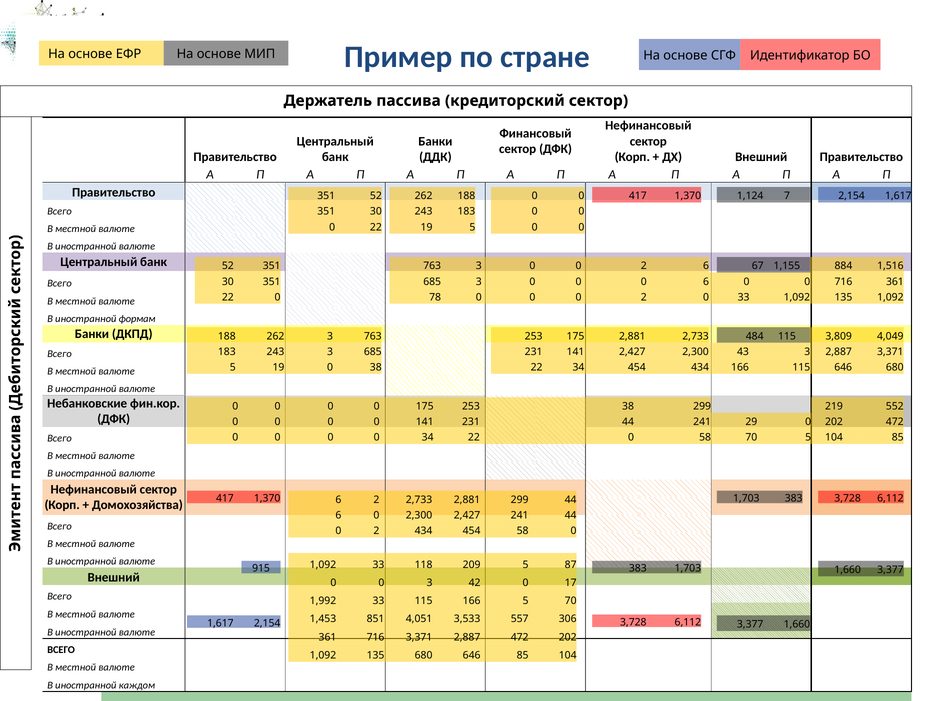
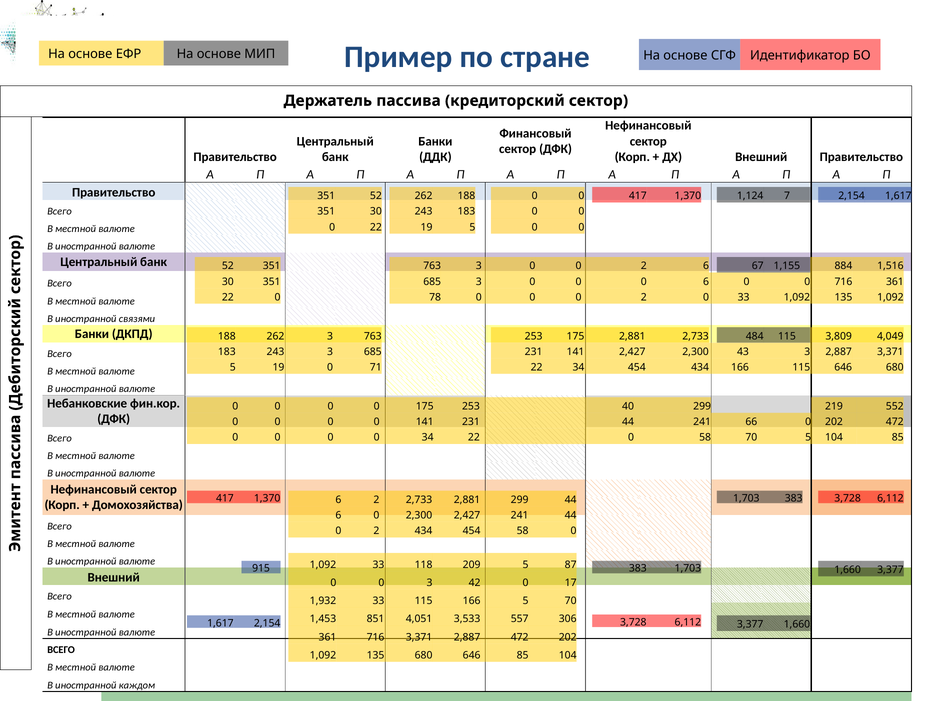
формам: формам -> связями
0 38: 38 -> 71
253 38: 38 -> 40
29: 29 -> 66
1,992: 1,992 -> 1,932
